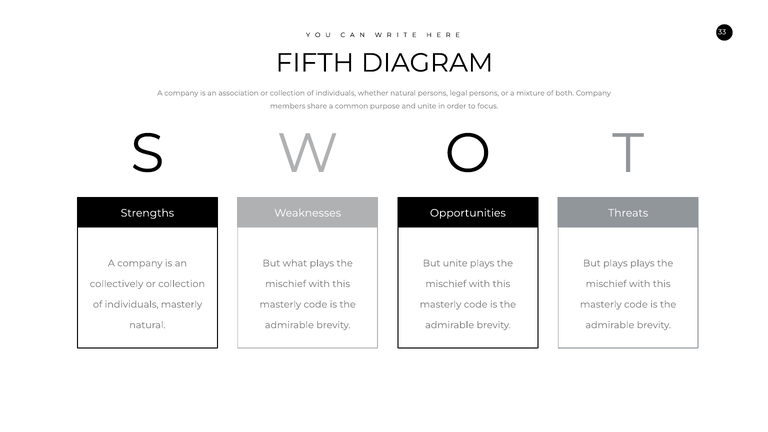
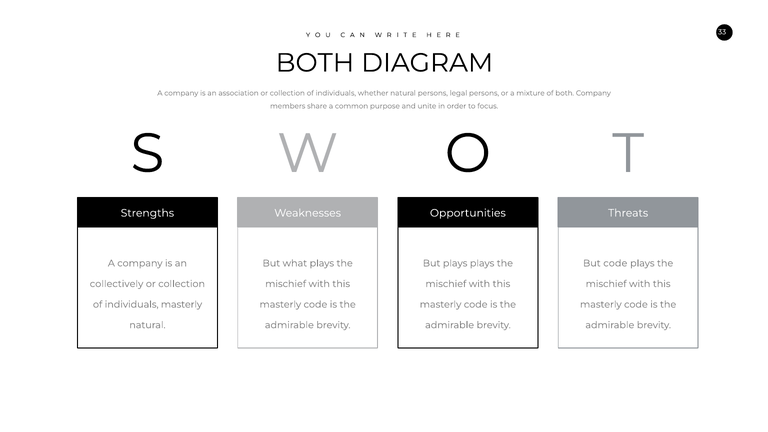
FIFTH at (315, 63): FIFTH -> BOTH
But unite: unite -> plays
But plays: plays -> code
